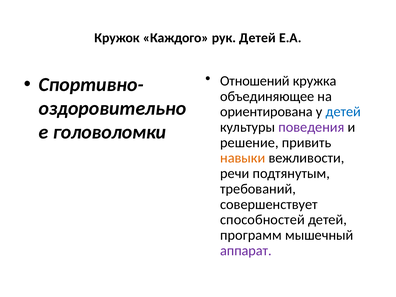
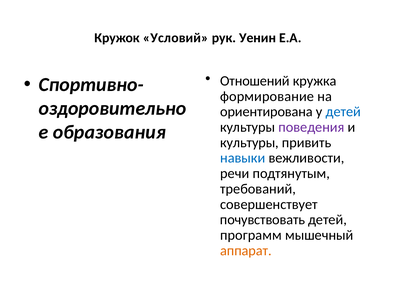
Каждого: Каждого -> Условий
рук Детей: Детей -> Уенин
объединяющее: объединяющее -> формирование
головоломки: головоломки -> образования
решение at (249, 143): решение -> культуры
навыки colour: orange -> blue
способностей: способностей -> почувствовать
аппарат colour: purple -> orange
